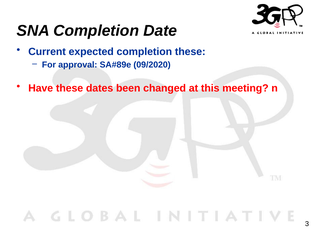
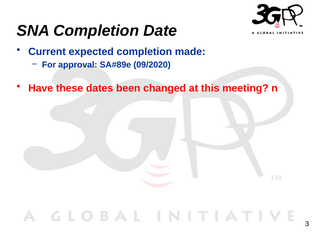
completion these: these -> made
